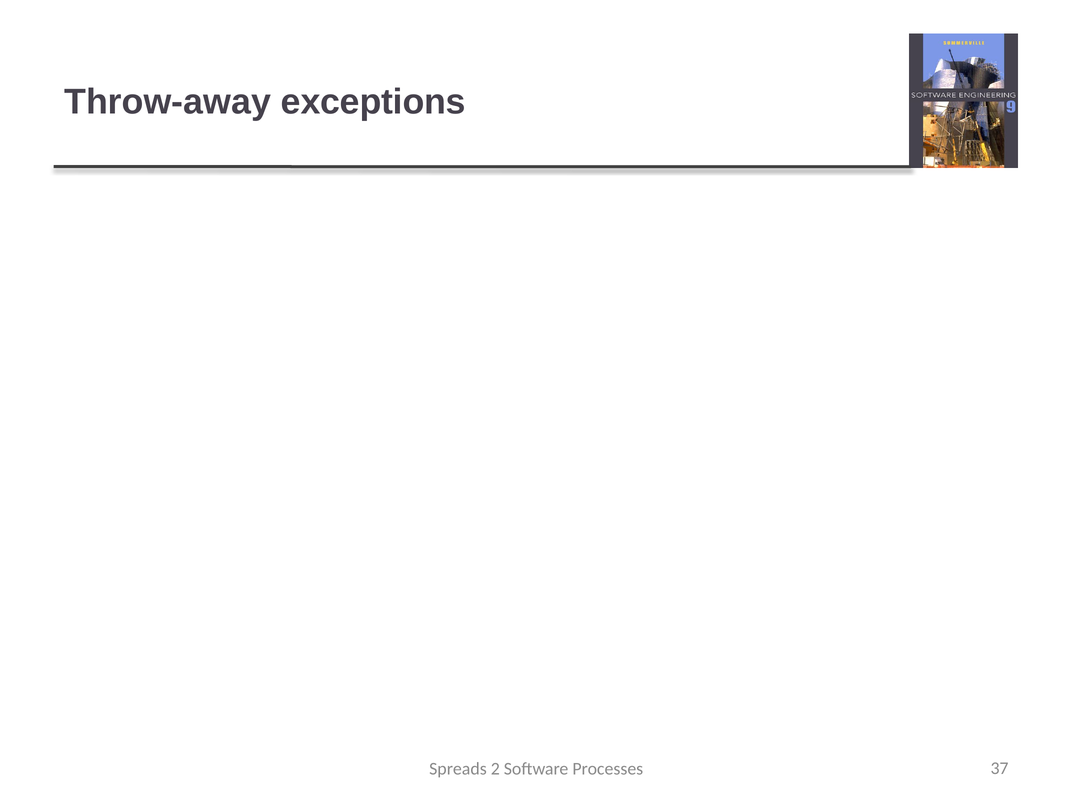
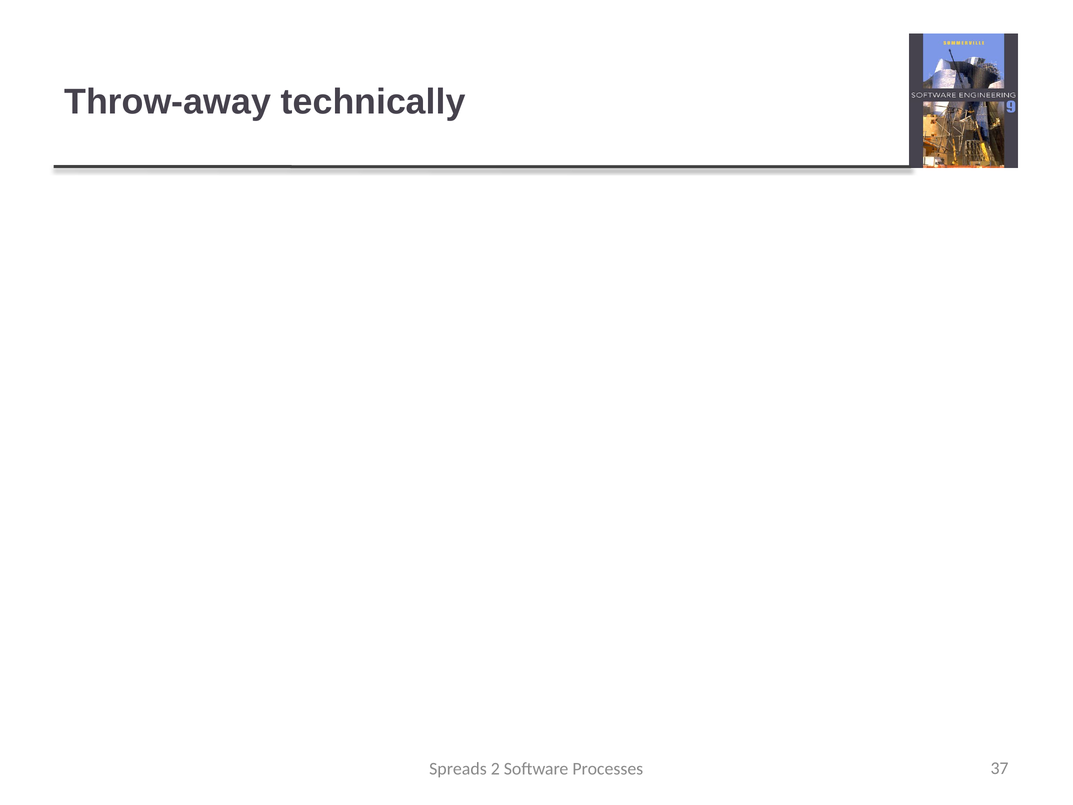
exceptions: exceptions -> technically
